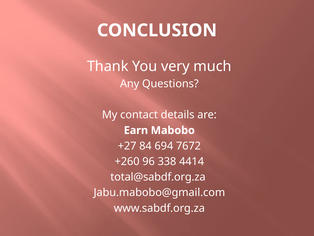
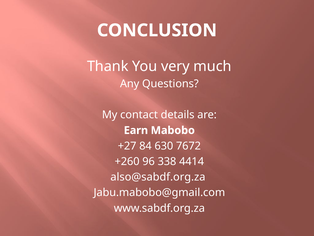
694: 694 -> 630
total@sabdf.org.za: total@sabdf.org.za -> also@sabdf.org.za
